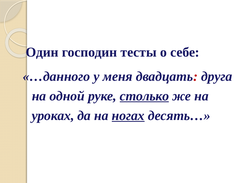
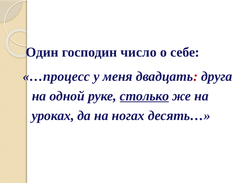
тесты: тесты -> число
…данного: …данного -> …процесс
ногах underline: present -> none
